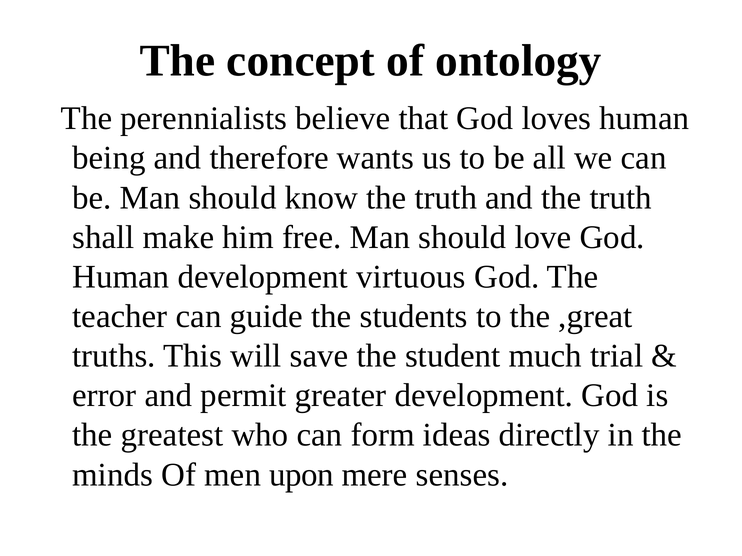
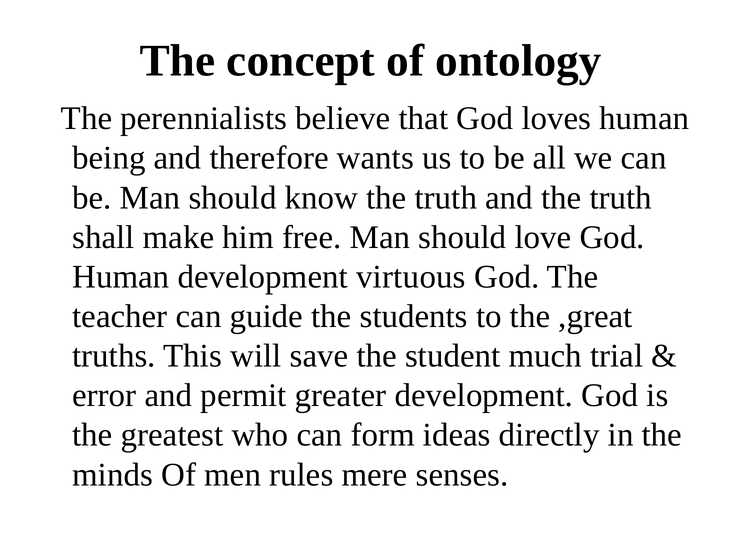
upon: upon -> rules
